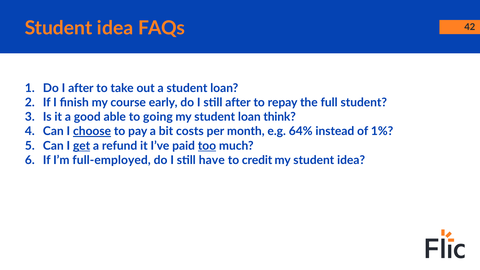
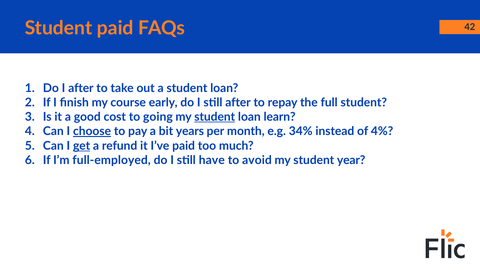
idea at (115, 28): idea -> paid
able: able -> cost
student at (215, 117) underline: none -> present
think: think -> learn
costs: costs -> years
64%: 64% -> 34%
1%: 1% -> 4%
too underline: present -> none
credit: credit -> avoid
my student idea: idea -> year
